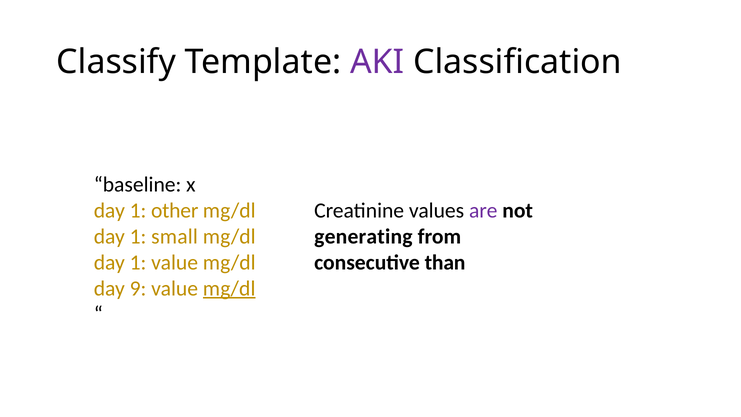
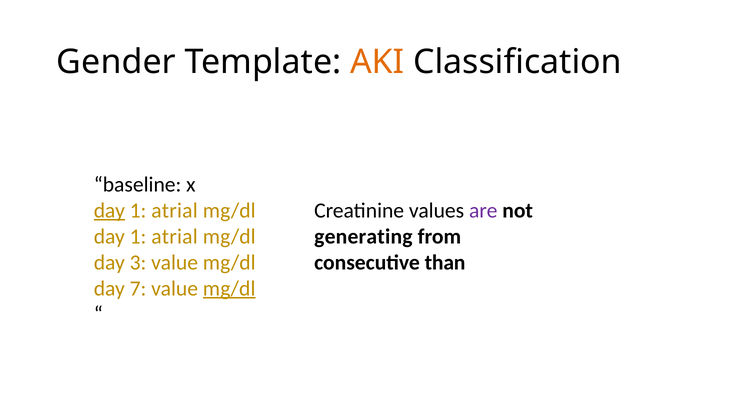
Classify: Classify -> Gender
AKI colour: purple -> orange
day at (109, 210) underline: none -> present
other at (175, 210): other -> atrial
small at (175, 236): small -> atrial
1 at (138, 262): 1 -> 3
9: 9 -> 7
